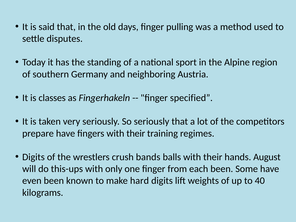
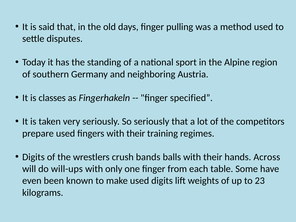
prepare have: have -> used
August: August -> Across
this-ups: this-ups -> will-ups
each been: been -> table
make hard: hard -> used
40: 40 -> 23
